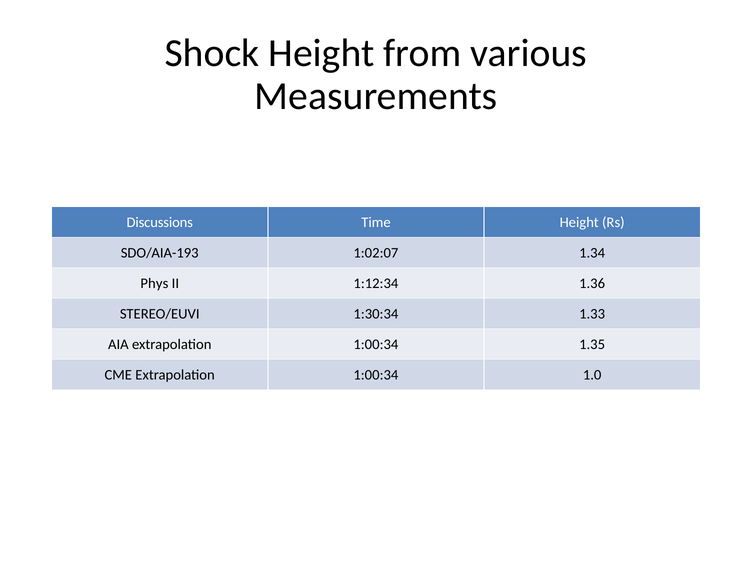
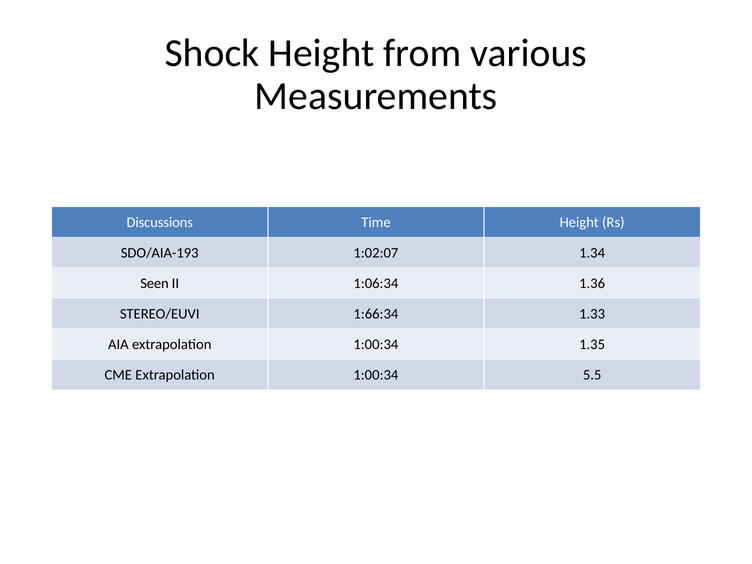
Phys: Phys -> Seen
1:12:34: 1:12:34 -> 1:06:34
1:30:34: 1:30:34 -> 1:66:34
1.0: 1.0 -> 5.5
